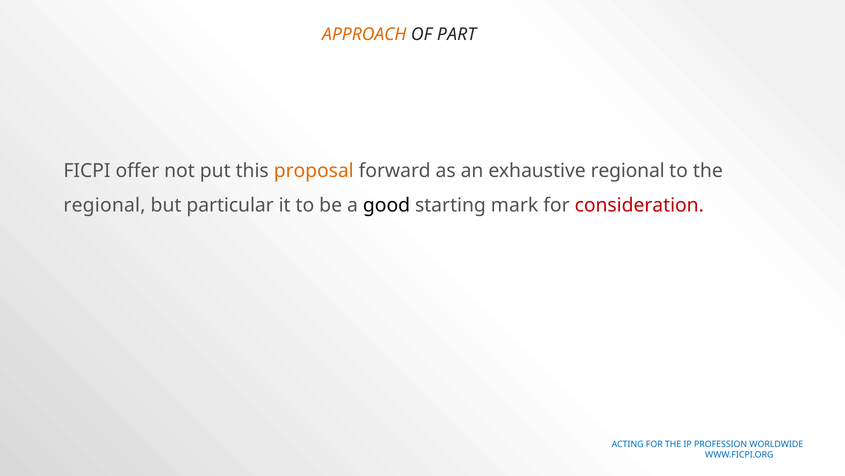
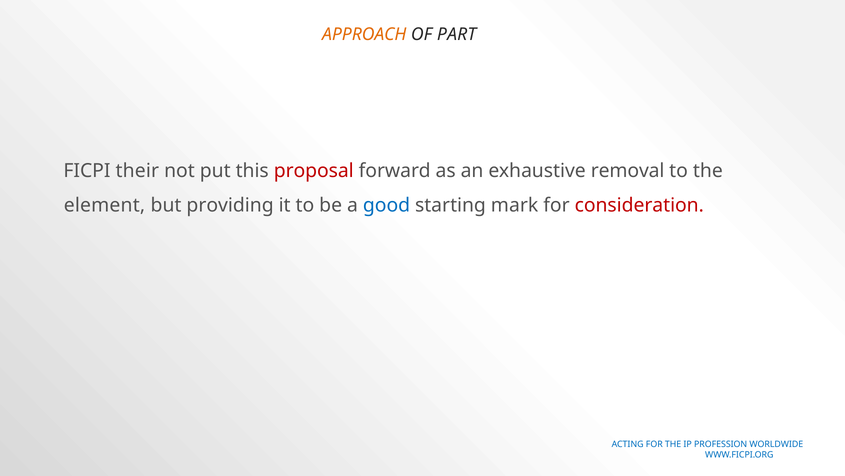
offer: offer -> their
proposal colour: orange -> red
exhaustive regional: regional -> removal
regional at (104, 205): regional -> element
particular: particular -> providing
good colour: black -> blue
